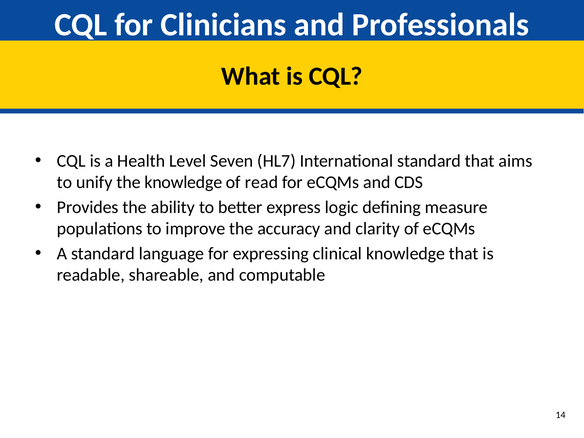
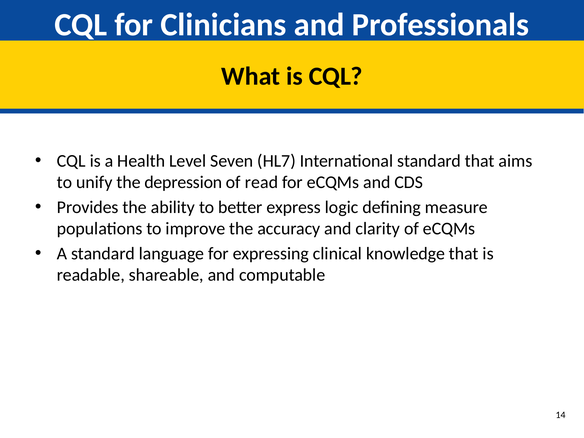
the knowledge: knowledge -> depression
